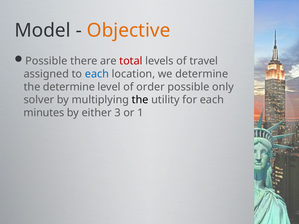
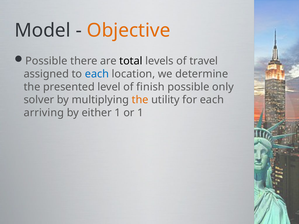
total colour: red -> black
the determine: determine -> presented
order: order -> finish
the at (140, 100) colour: black -> orange
minutes: minutes -> arriving
either 3: 3 -> 1
